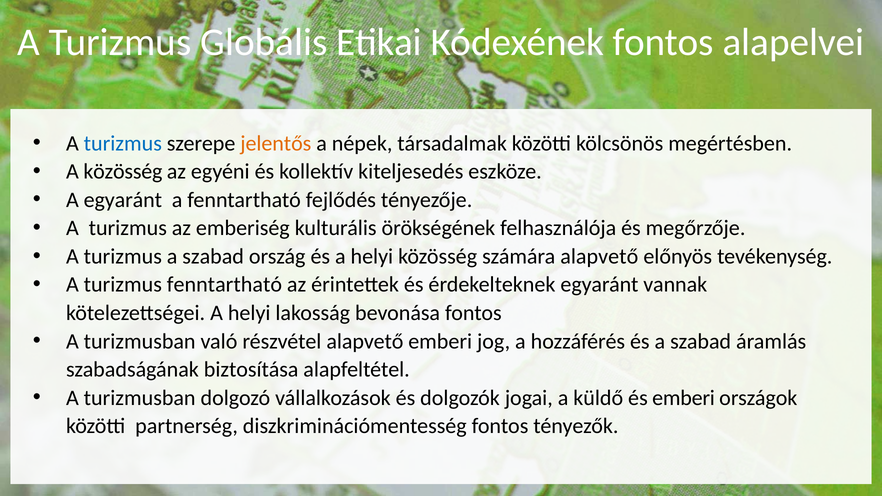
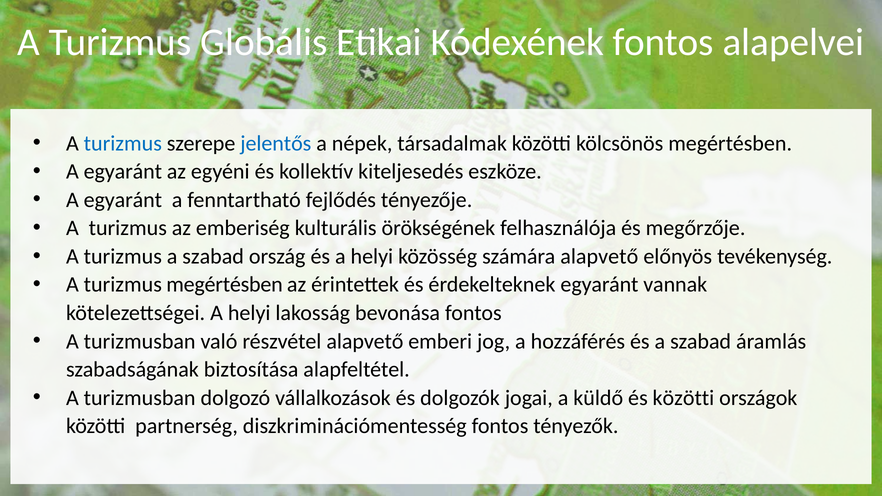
jelentős colour: orange -> blue
közösség at (123, 172): közösség -> egyaránt
turizmus fenntartható: fenntartható -> megértésben
és emberi: emberi -> közötti
